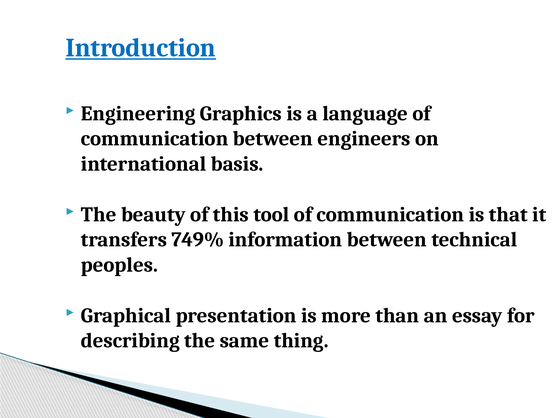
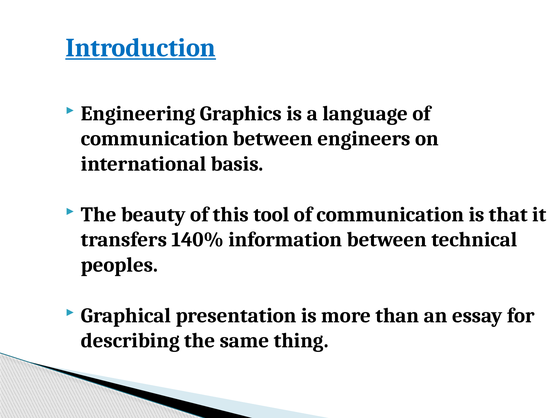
749%: 749% -> 140%
